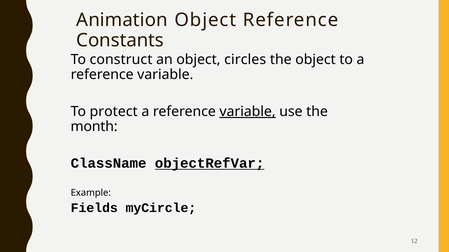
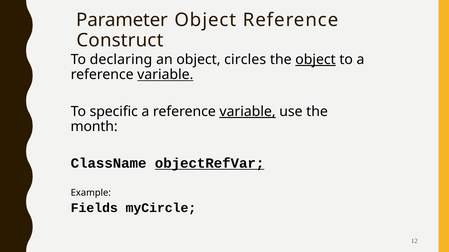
Animation: Animation -> Parameter
Constants: Constants -> Construct
construct: construct -> declaring
object at (315, 60) underline: none -> present
variable at (165, 75) underline: none -> present
protect: protect -> specific
